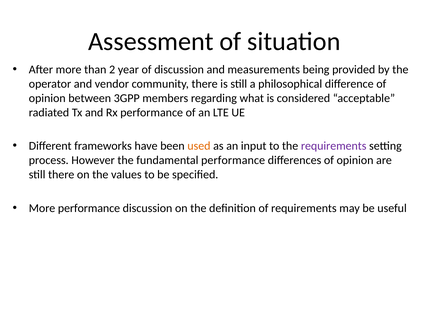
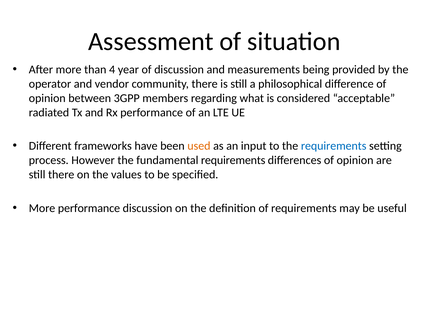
2: 2 -> 4
requirements at (334, 146) colour: purple -> blue
fundamental performance: performance -> requirements
